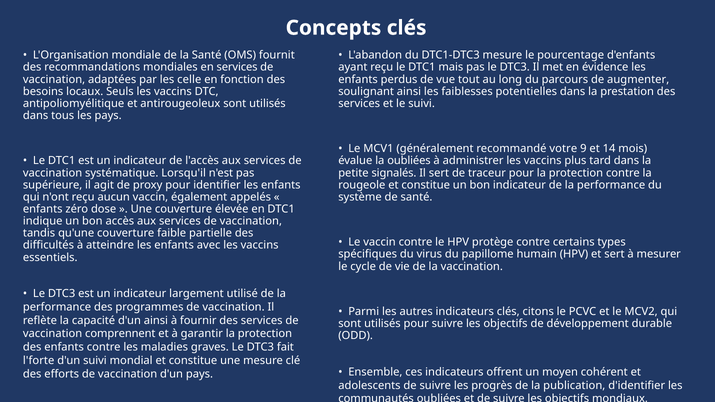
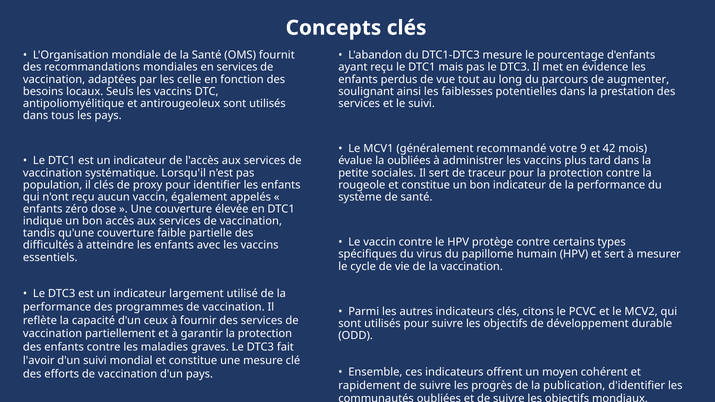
14: 14 -> 42
signalés: signalés -> sociales
supérieure: supérieure -> population
il agit: agit -> clés
d'un ainsi: ainsi -> ceux
comprennent: comprennent -> partiellement
l'forte: l'forte -> l'avoir
adolescents: adolescents -> rapidement
